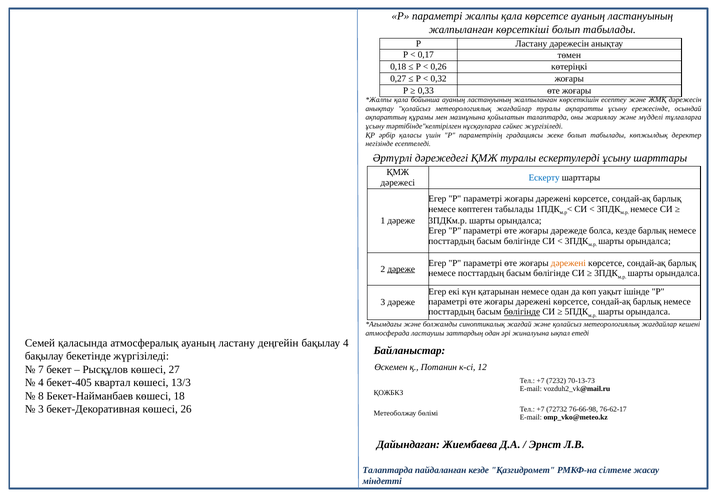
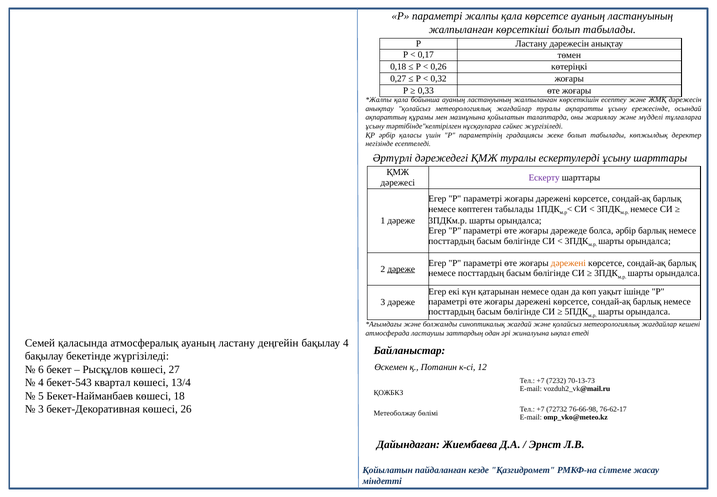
Ескерту colour: blue -> purple
болса кезде: кезде -> әрбір
бөлігінде at (522, 311) underline: present -> none
7: 7 -> 6
бекет-405: бекет-405 -> бекет-543
13/3: 13/3 -> 13/4
8: 8 -> 5
Талаптарда at (388, 470): Талаптарда -> Қойылатын
